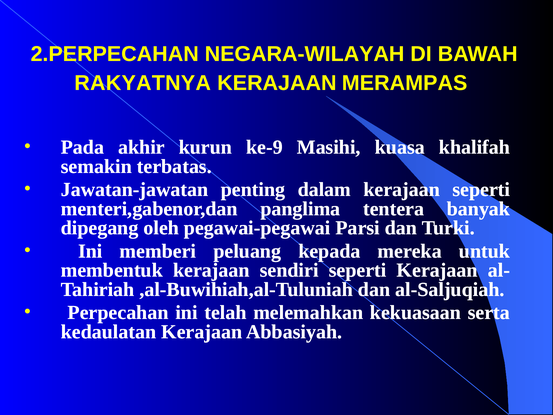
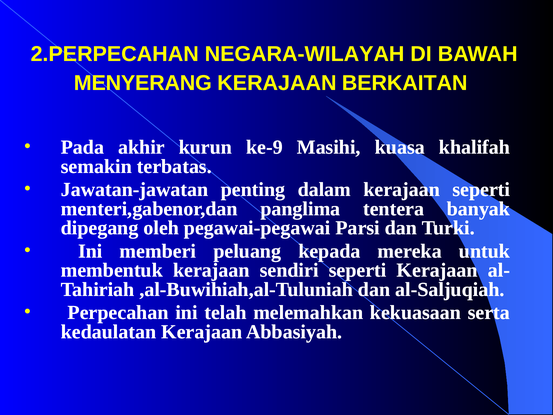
RAKYATNYA: RAKYATNYA -> MENYERANG
MERAMPAS: MERAMPAS -> BERKAITAN
